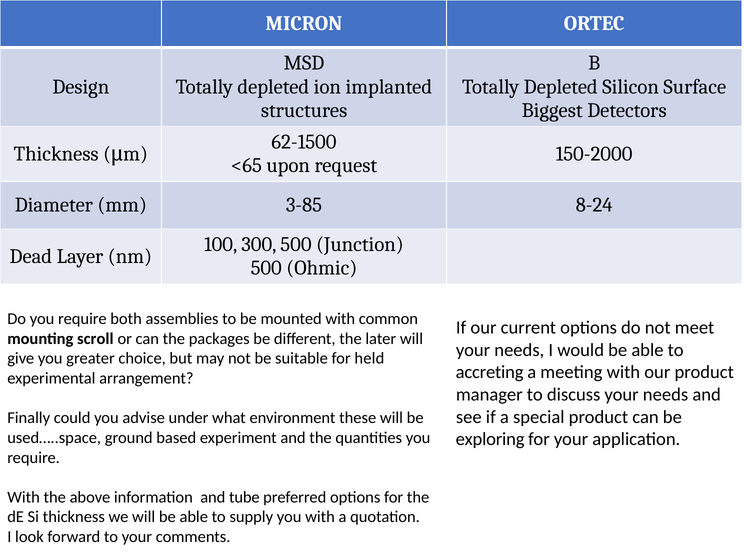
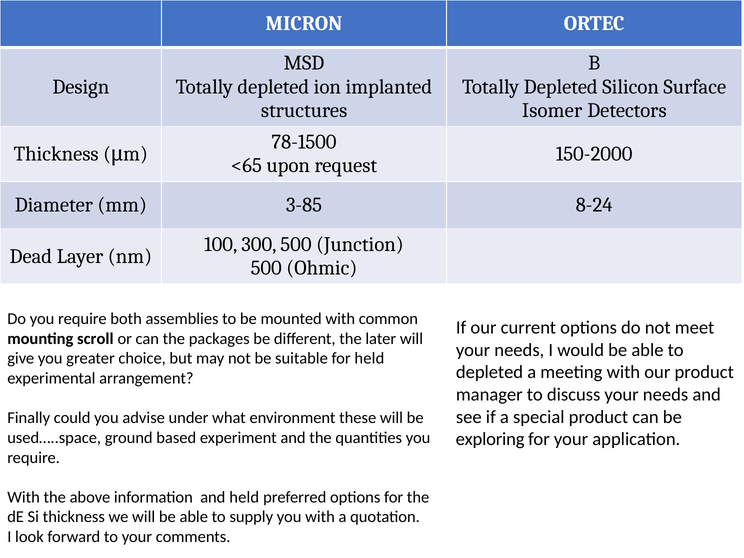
Biggest: Biggest -> Isomer
62-1500: 62-1500 -> 78-1500
accreting at (490, 372): accreting -> depleted
and tube: tube -> held
